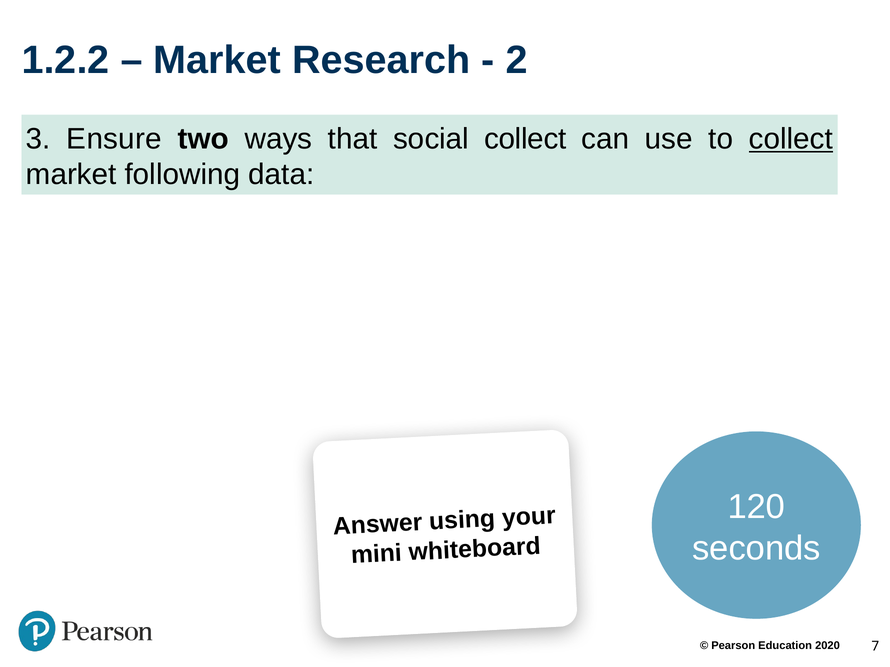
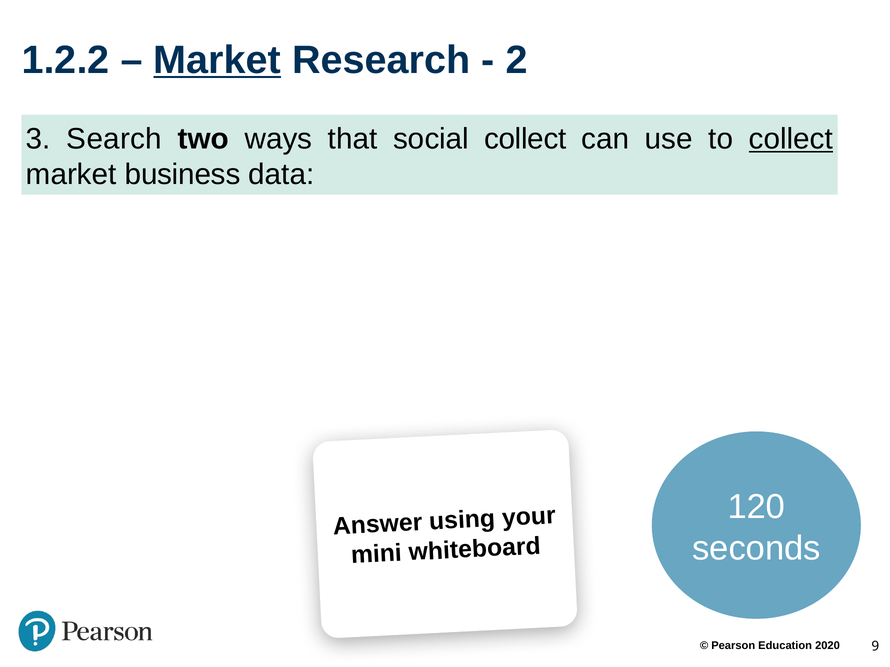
Market at (217, 60) underline: none -> present
Ensure: Ensure -> Search
following: following -> business
7: 7 -> 9
